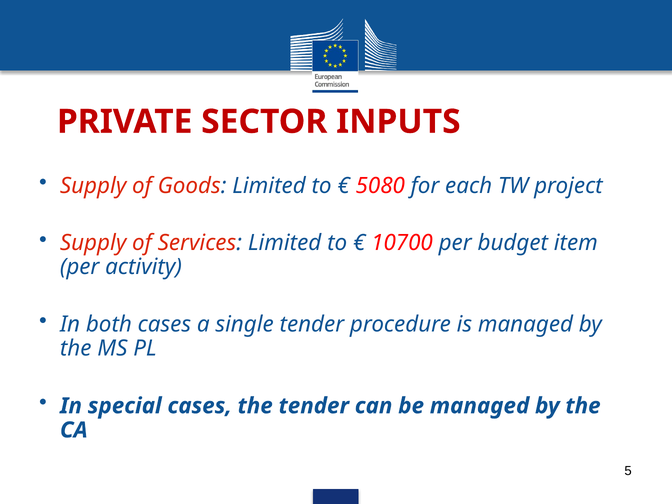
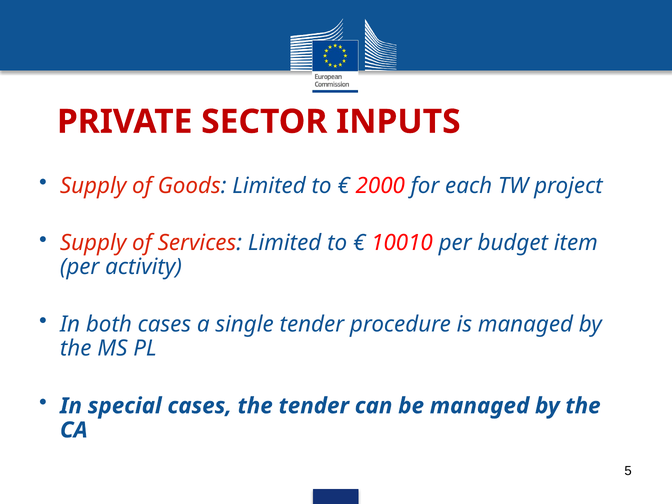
5080: 5080 -> 2000
10700: 10700 -> 10010
